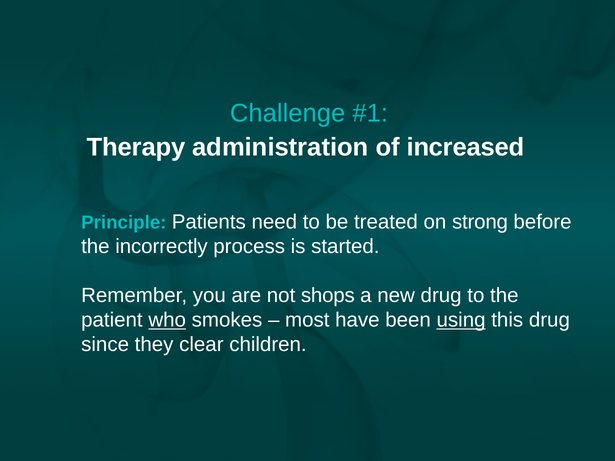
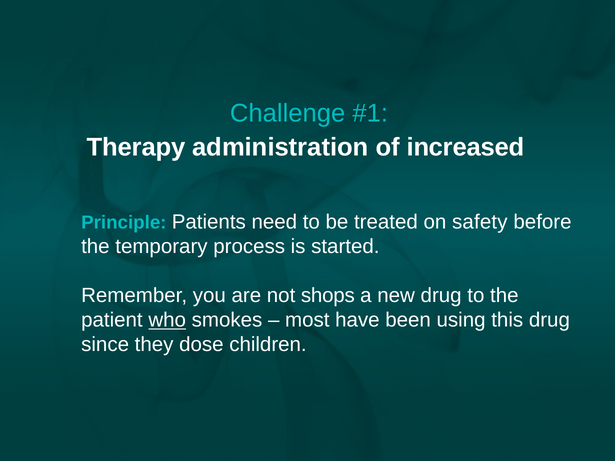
strong: strong -> safety
incorrectly: incorrectly -> temporary
using underline: present -> none
clear: clear -> dose
